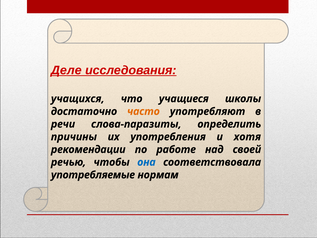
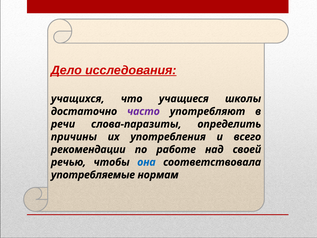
Деле: Деле -> Дело
часто colour: orange -> purple
хотя: хотя -> всего
